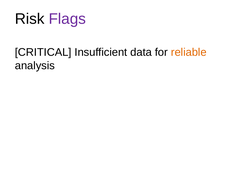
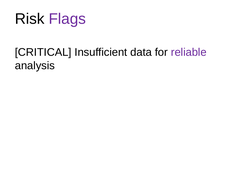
reliable colour: orange -> purple
